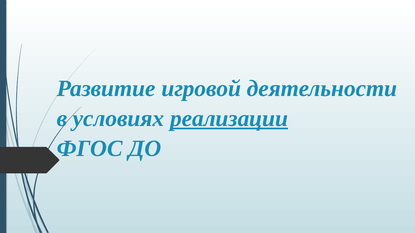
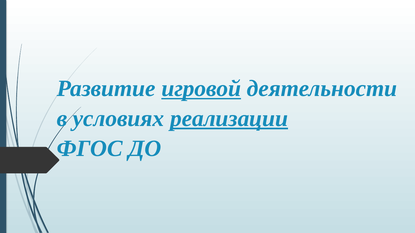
игровой underline: none -> present
